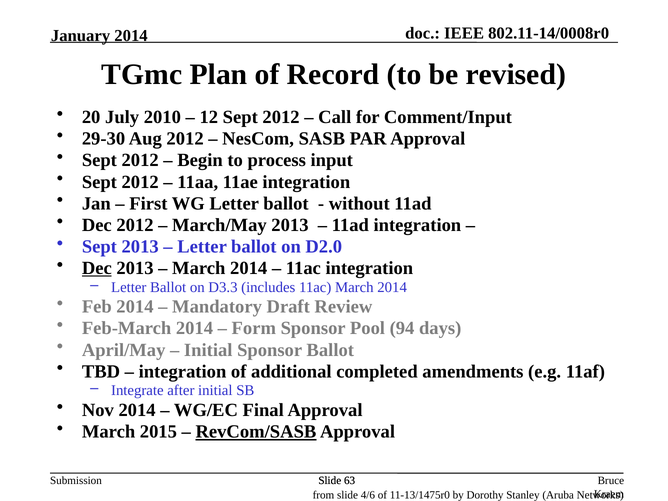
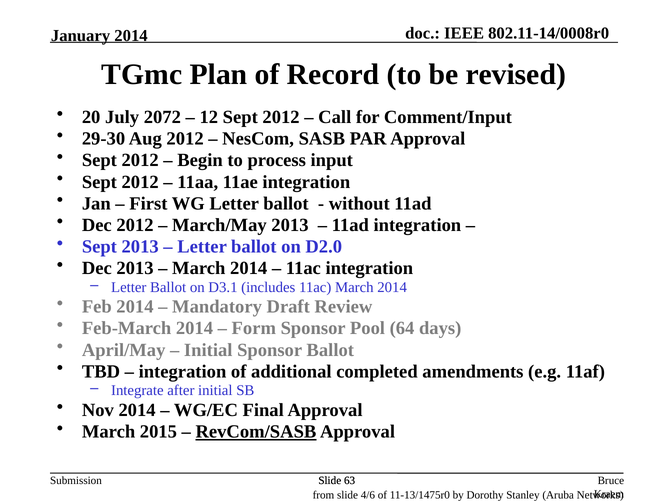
2010: 2010 -> 2072
Dec at (97, 268) underline: present -> none
D3.3: D3.3 -> D3.1
94: 94 -> 64
